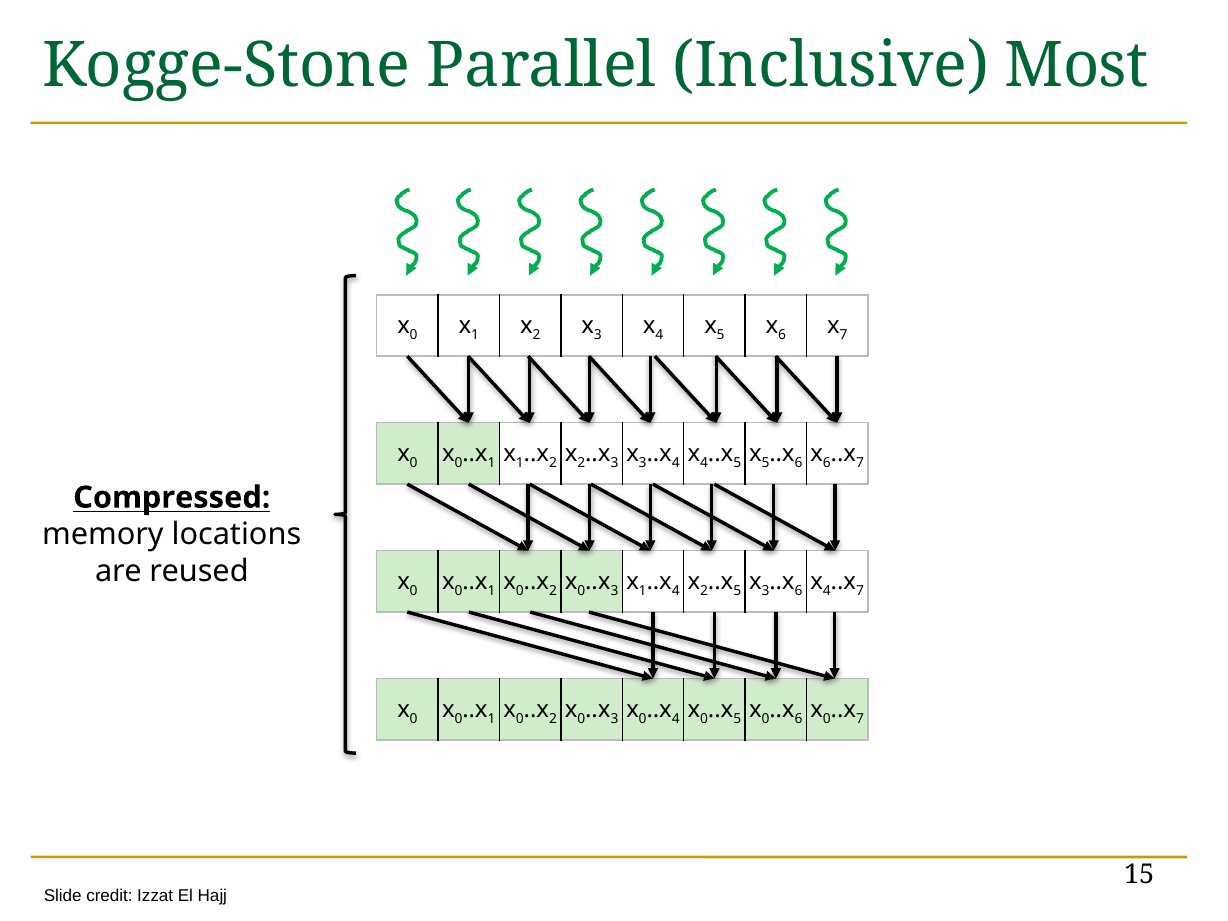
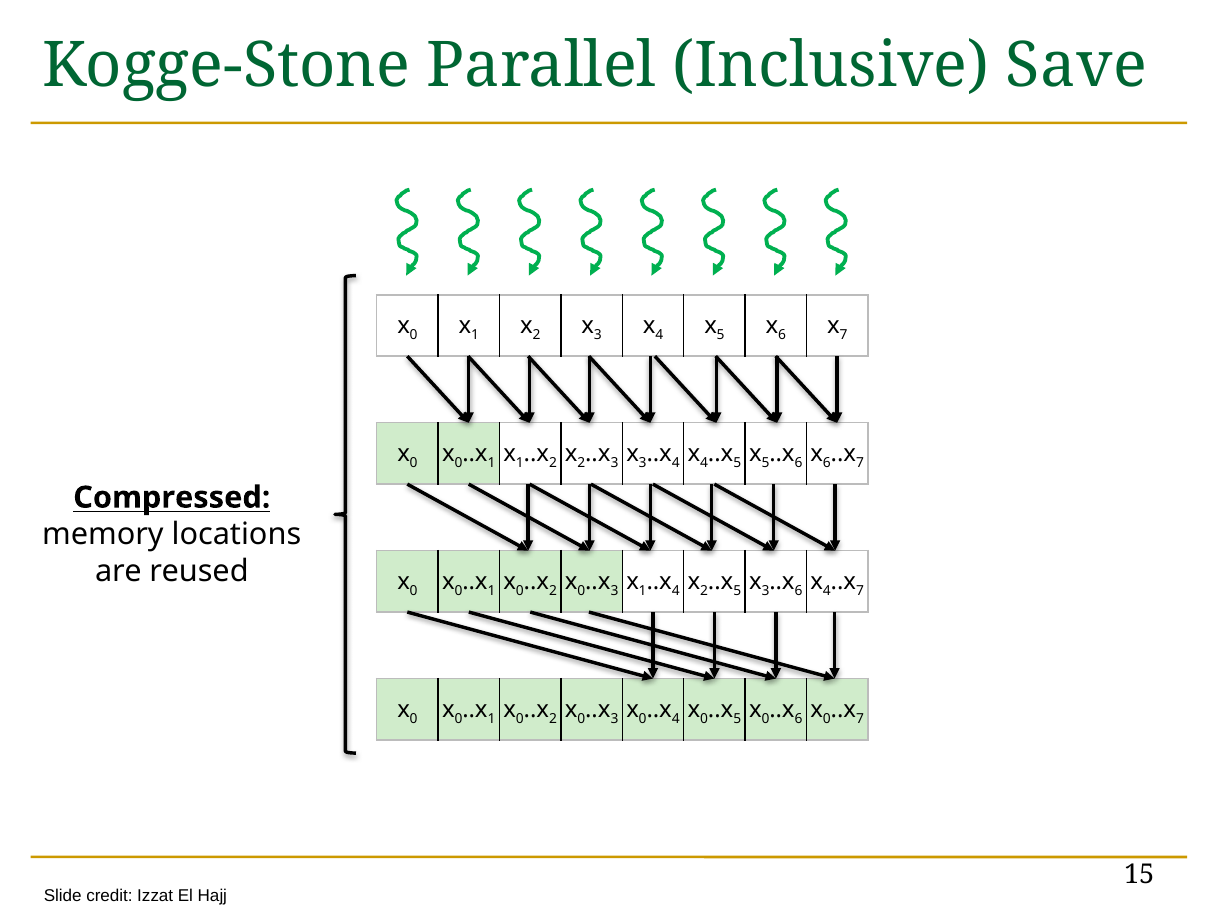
Most: Most -> Save
